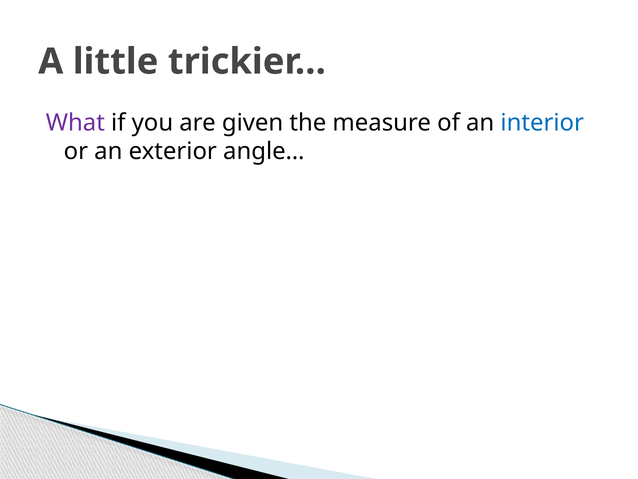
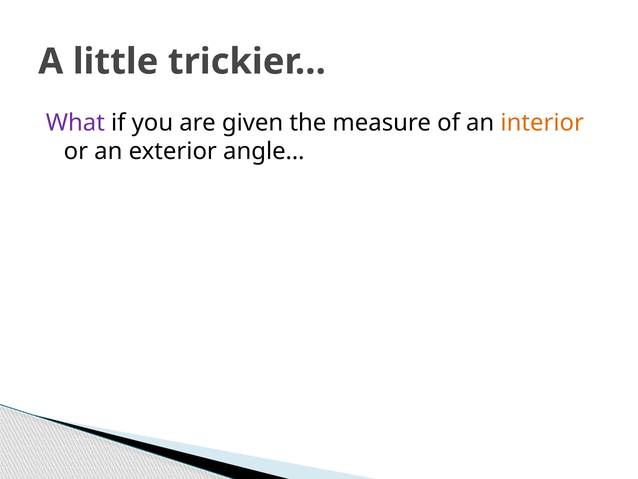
interior colour: blue -> orange
